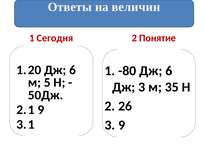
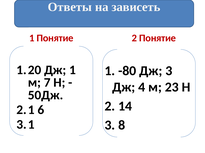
величин: величин -> зависеть
1 Сегодня: Сегодня -> Понятие
6 at (72, 70): 6 -> 1
-80 Дж 6: 6 -> 3
5: 5 -> 7
Дж 3: 3 -> 4
35: 35 -> 23
26: 26 -> 14
9 at (41, 110): 9 -> 6
3 9: 9 -> 8
